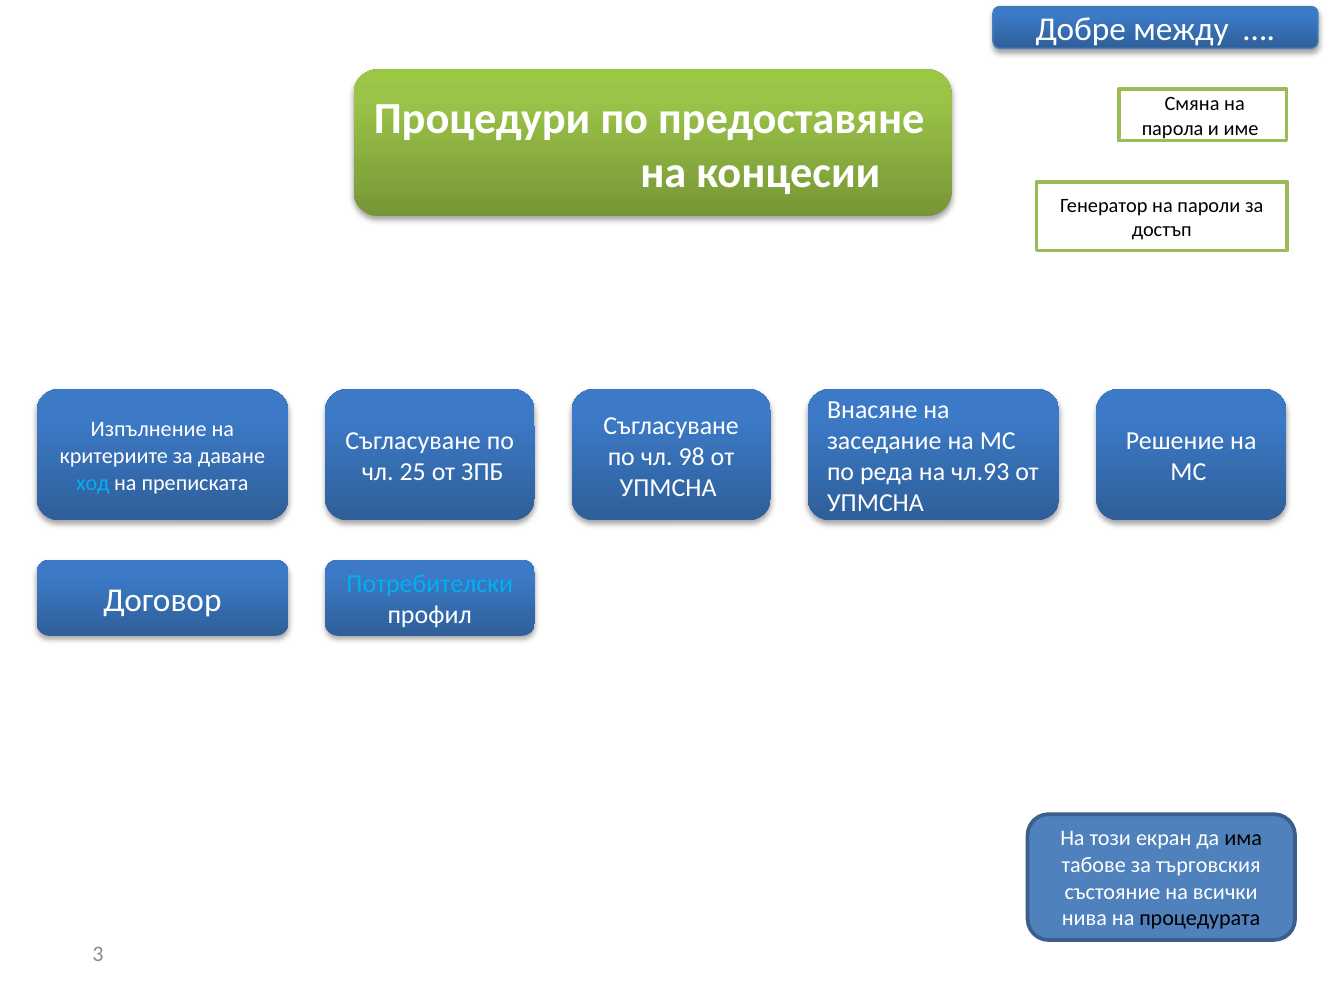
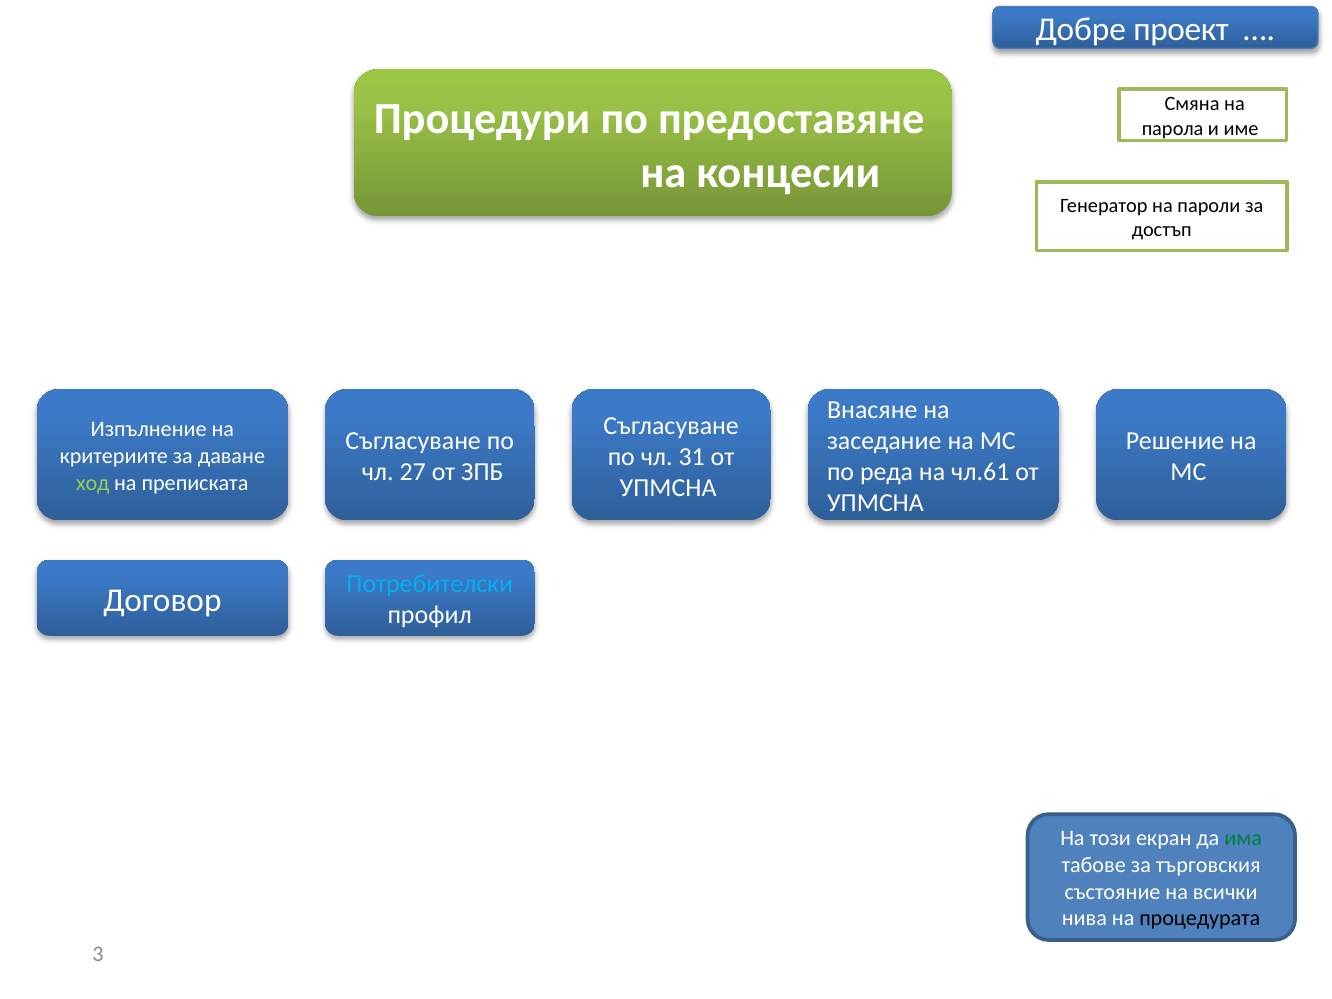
между: между -> проект
98: 98 -> 31
25: 25 -> 27
чл.93: чл.93 -> чл.61
ход colour: light blue -> light green
има colour: black -> green
